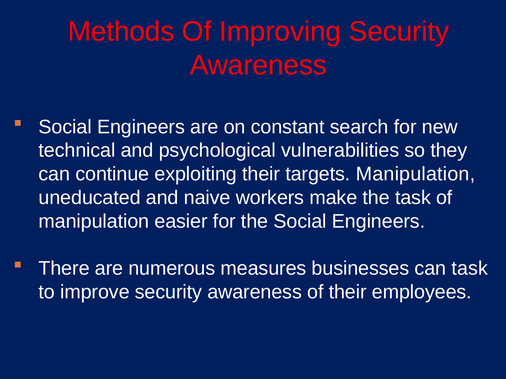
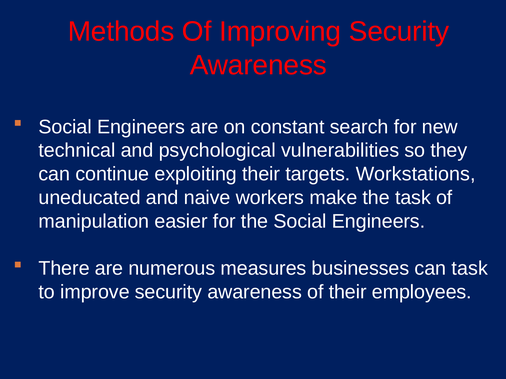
targets Manipulation: Manipulation -> Workstations
